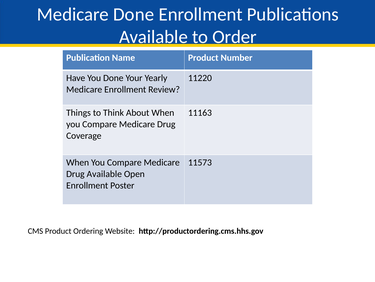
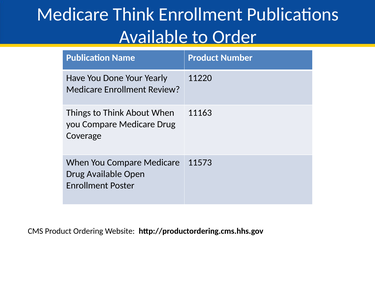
Medicare Done: Done -> Think
